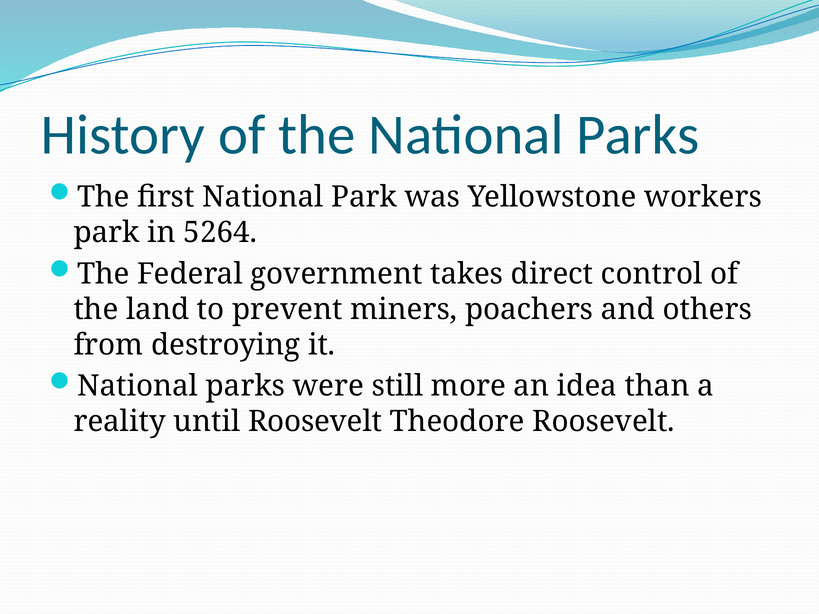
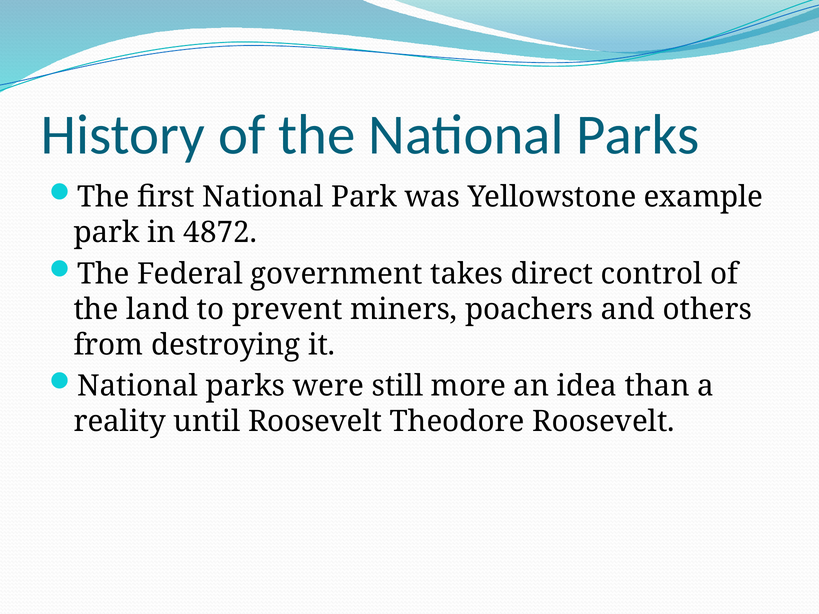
workers: workers -> example
5264: 5264 -> 4872
